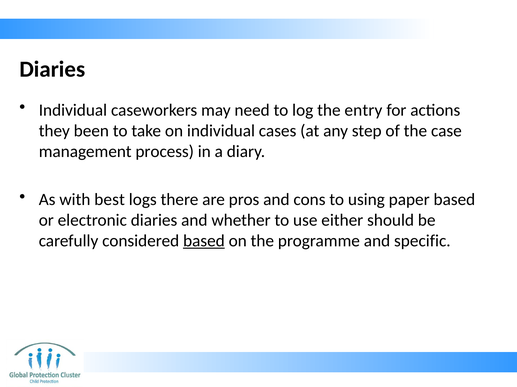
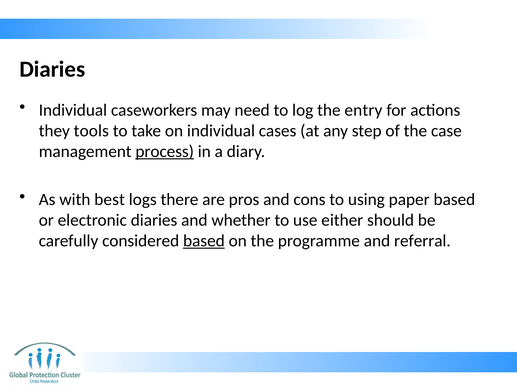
been: been -> tools
process underline: none -> present
specific: specific -> referral
